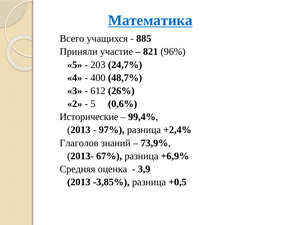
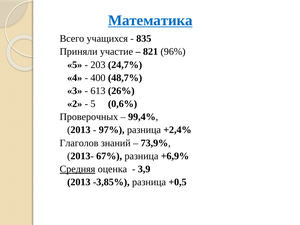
885: 885 -> 835
612: 612 -> 613
Исторические: Исторические -> Проверочных
Средняя underline: none -> present
